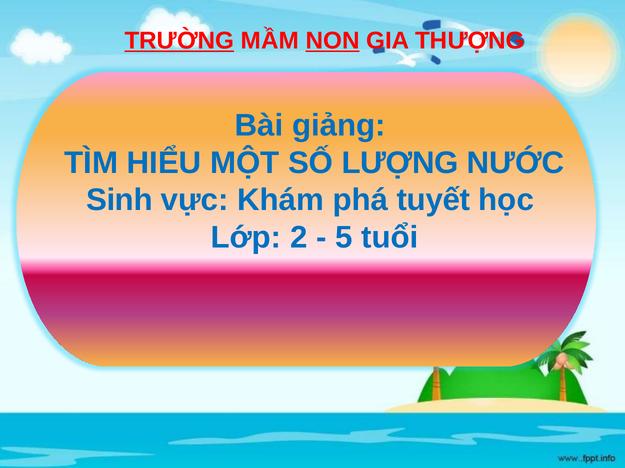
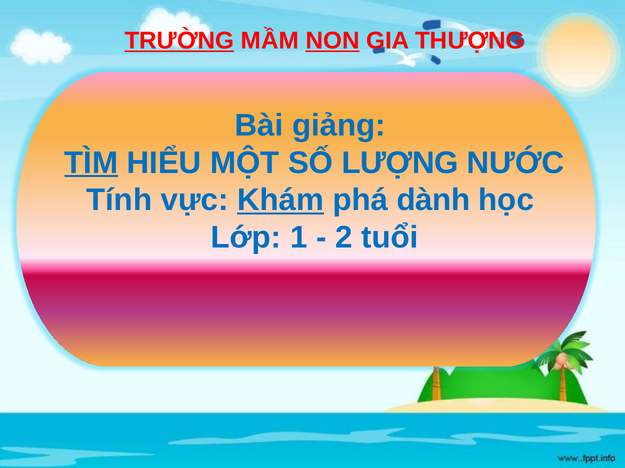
TÌM underline: none -> present
Sinh: Sinh -> Tính
Khám underline: none -> present
tuyết: tuyết -> dành
2: 2 -> 1
5: 5 -> 2
